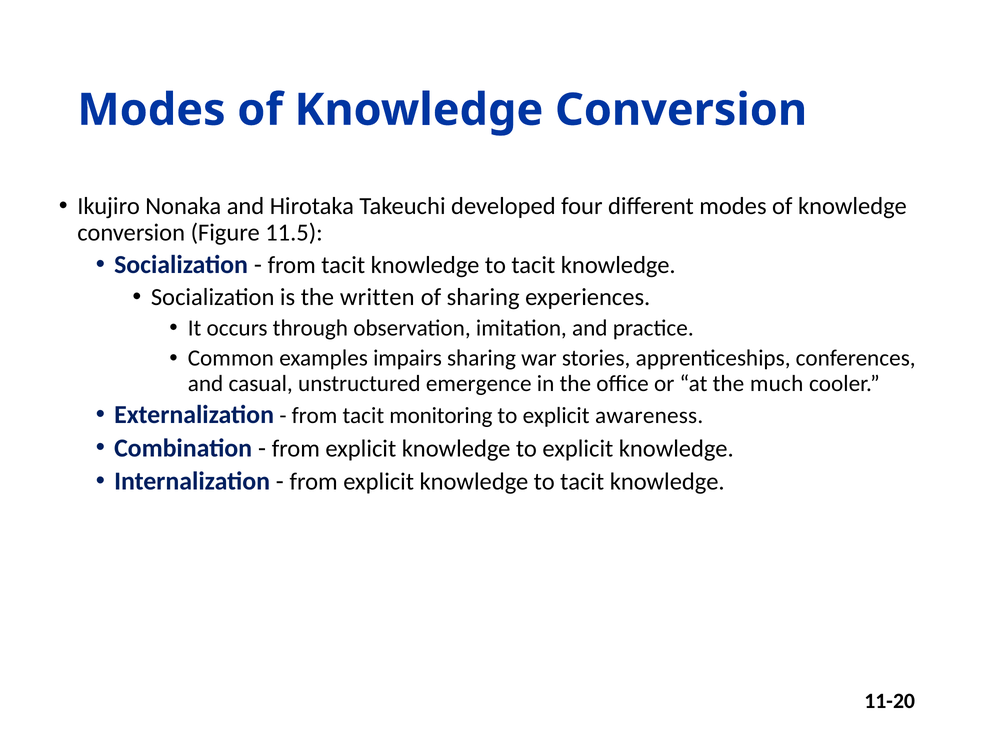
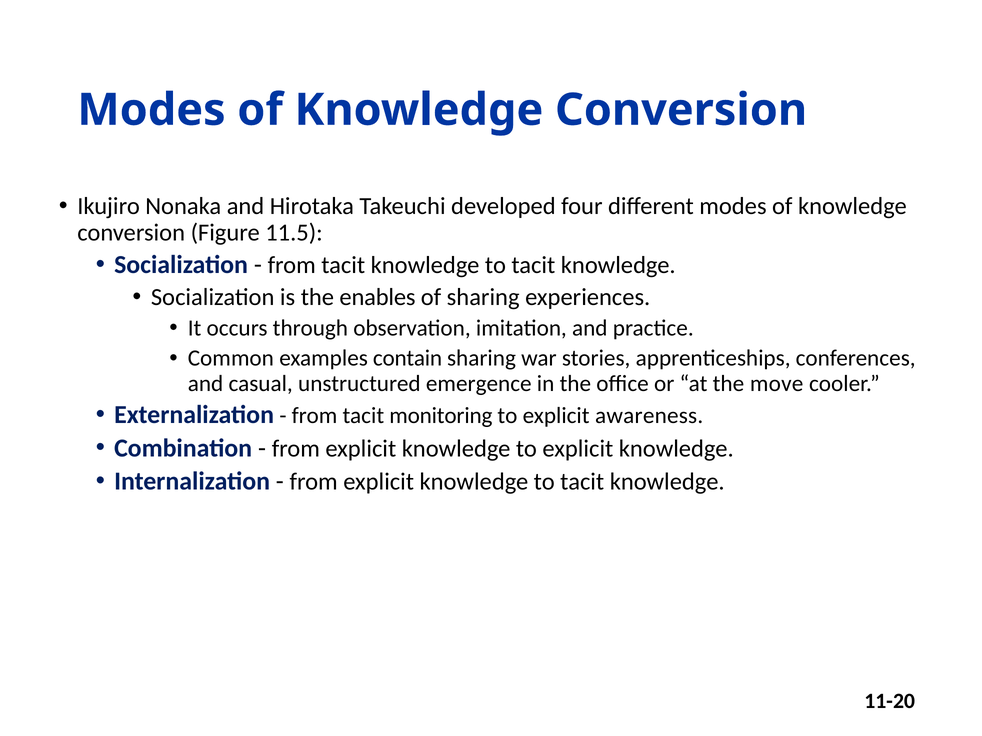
written: written -> enables
impairs: impairs -> contain
much: much -> move
